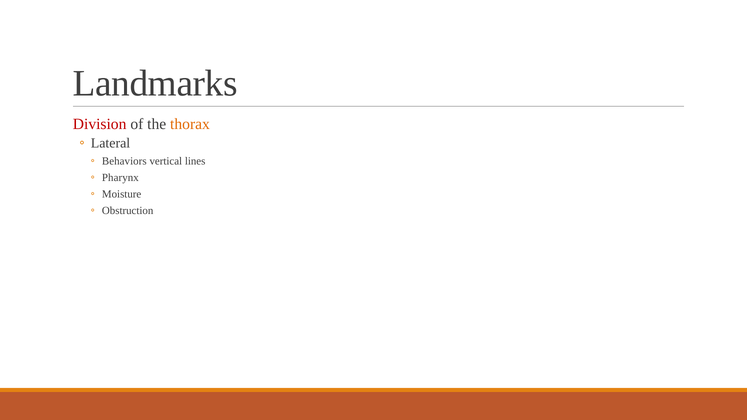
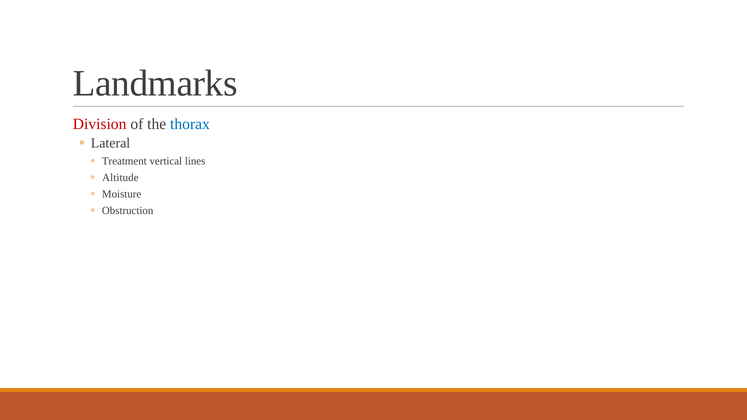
thorax colour: orange -> blue
Behaviors: Behaviors -> Treatment
Pharynx: Pharynx -> Altitude
